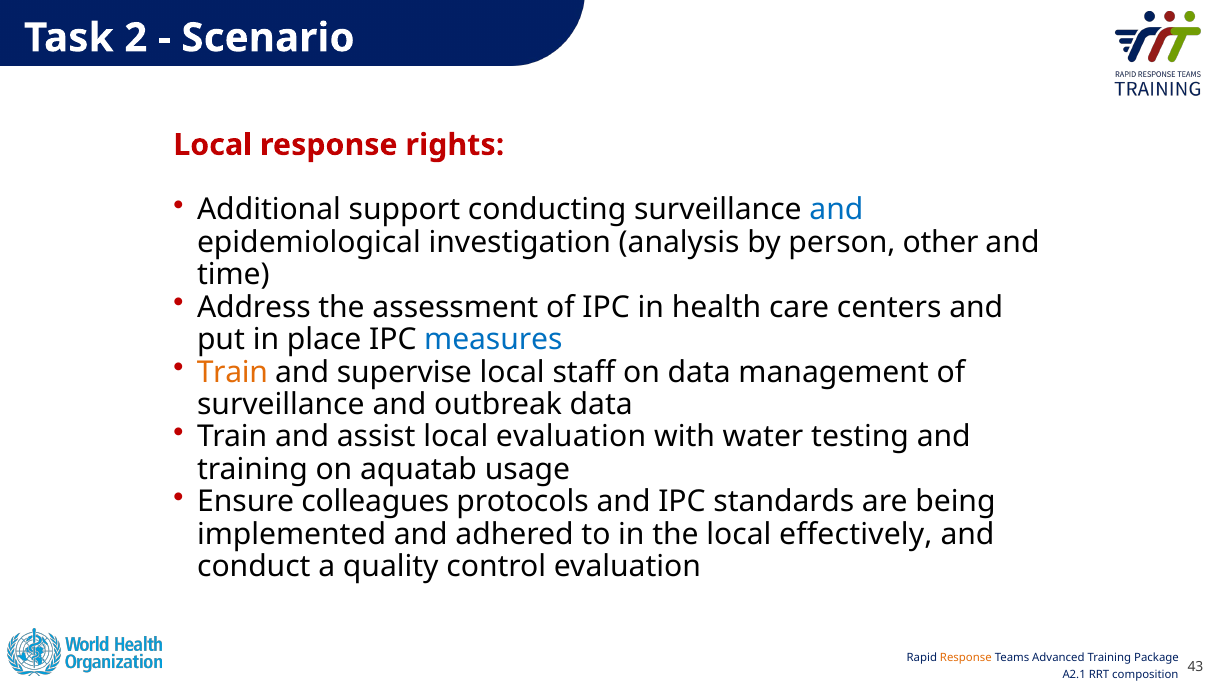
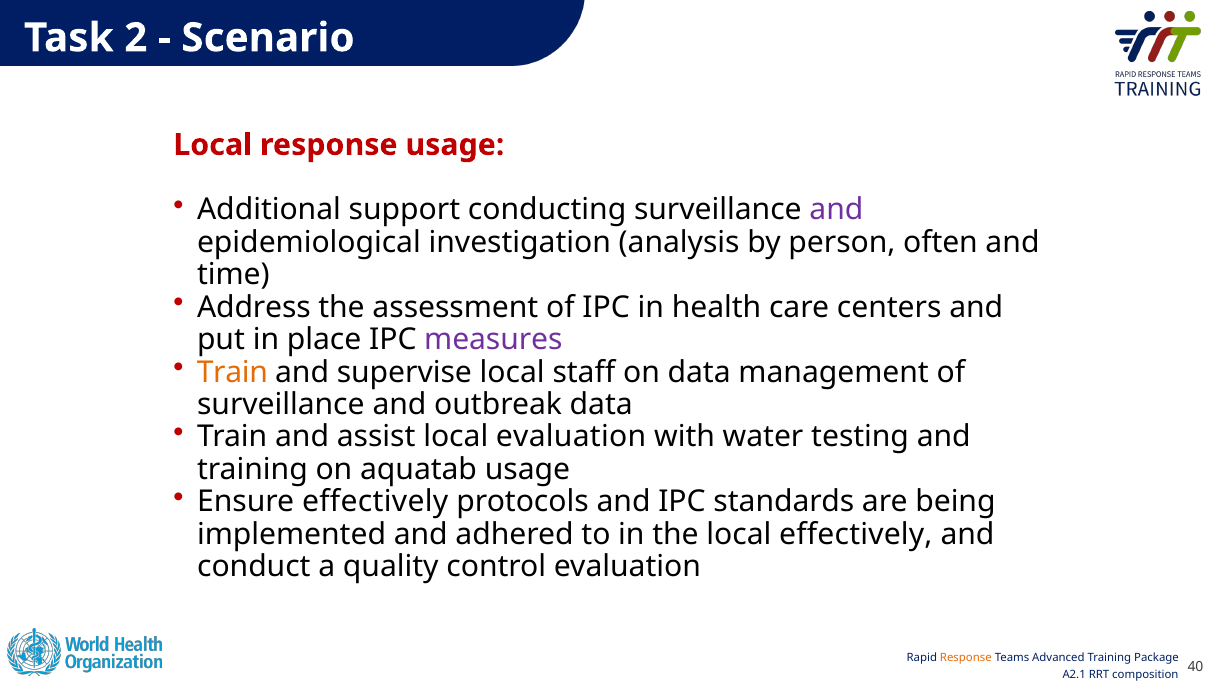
response rights: rights -> usage
and at (836, 210) colour: blue -> purple
other: other -> often
measures colour: blue -> purple
Ensure colleagues: colleagues -> effectively
43: 43 -> 40
